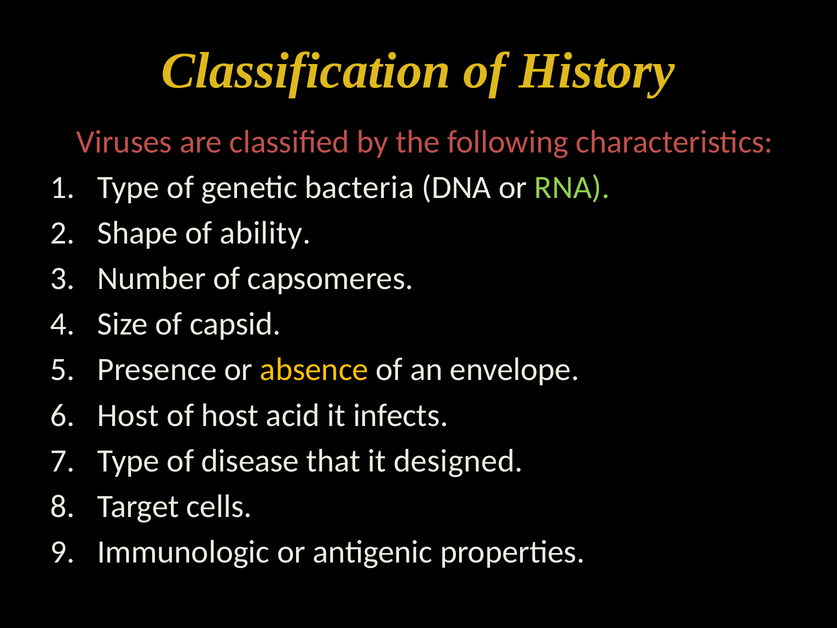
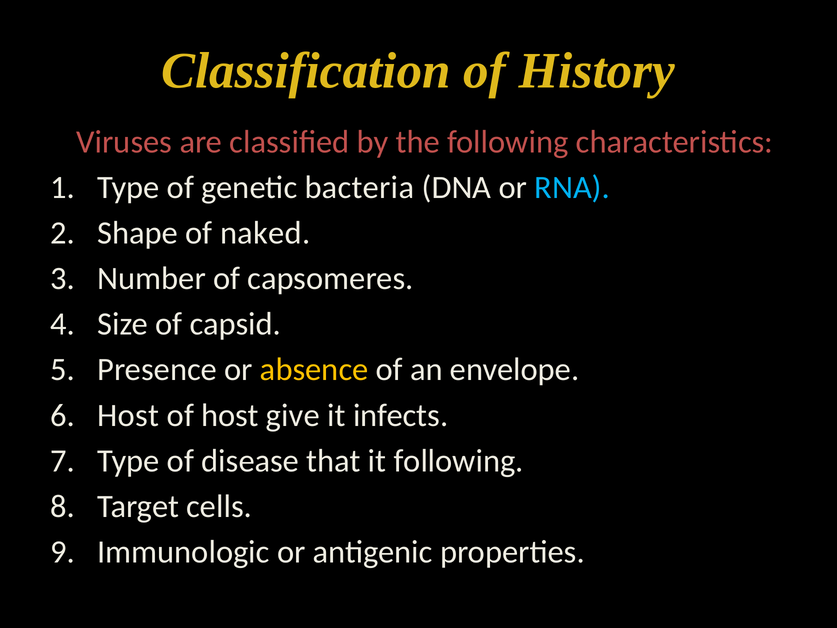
RNA colour: light green -> light blue
ability: ability -> naked
acid: acid -> give
it designed: designed -> following
